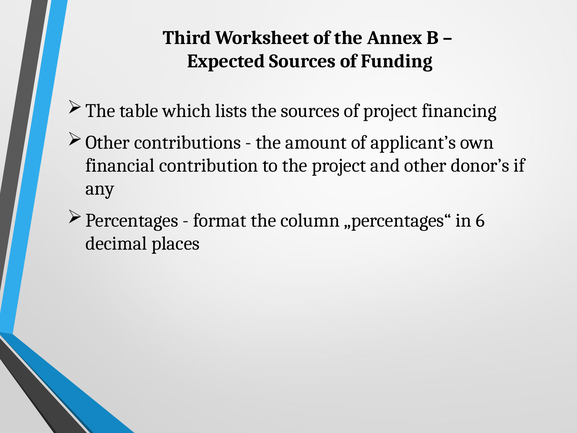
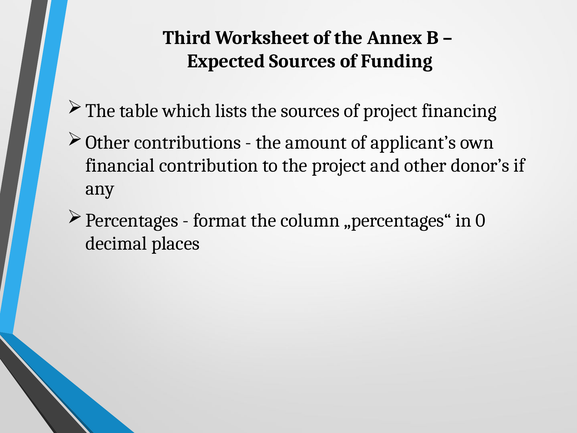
6: 6 -> 0
